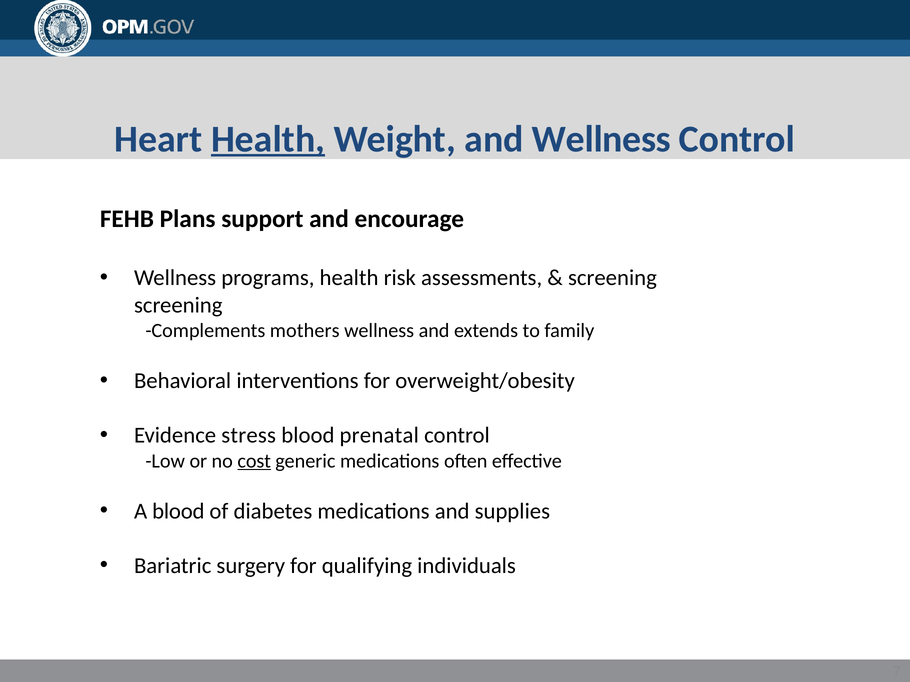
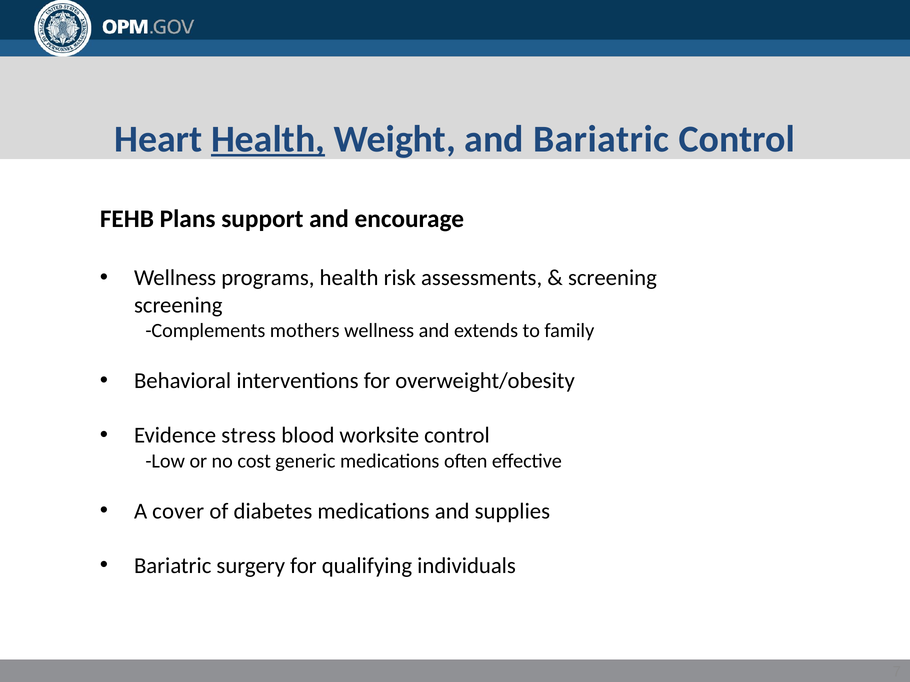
and Wellness: Wellness -> Bariatric
prenatal: prenatal -> worksite
cost underline: present -> none
A blood: blood -> cover
